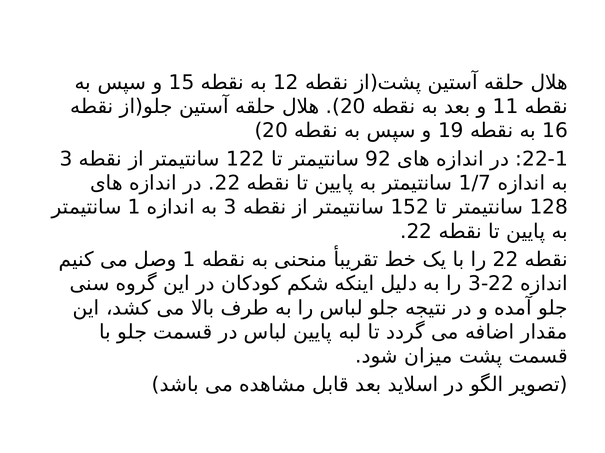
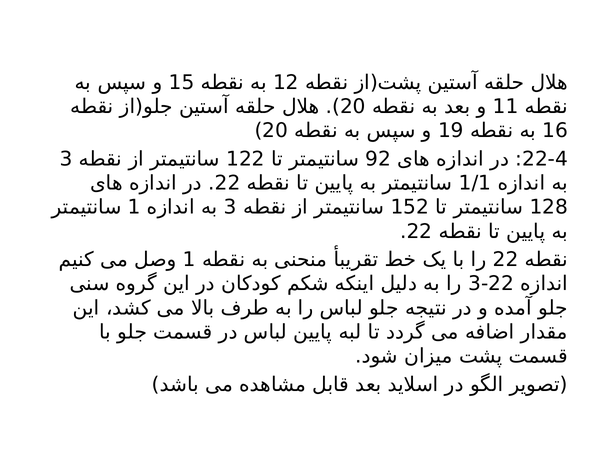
22-1: 22-1 -> 22-4
1/7: 1/7 -> 1/1
